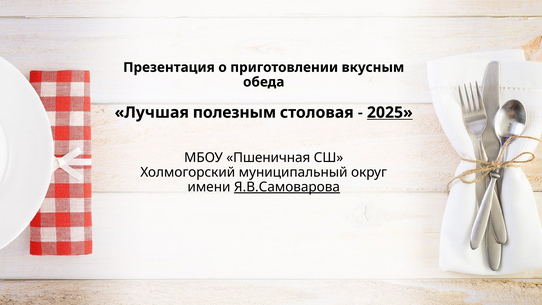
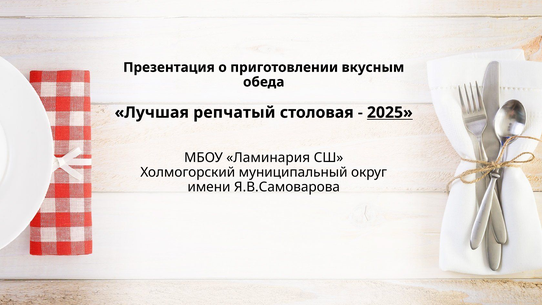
полезным: полезным -> репчатый
Пшеничная: Пшеничная -> Ламинария
Я.В.Самоварова underline: present -> none
